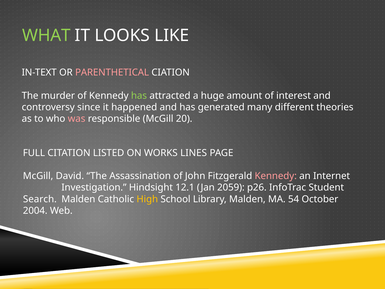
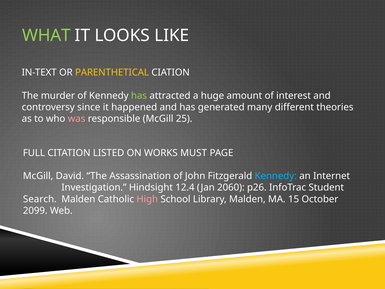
PARENTHETICAL colour: pink -> yellow
20: 20 -> 25
LINES: LINES -> MUST
Kennedy at (276, 176) colour: pink -> light blue
12.1: 12.1 -> 12.4
2059: 2059 -> 2060
High colour: yellow -> pink
54: 54 -> 15
2004: 2004 -> 2099
